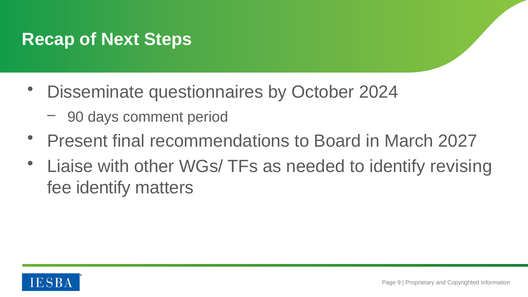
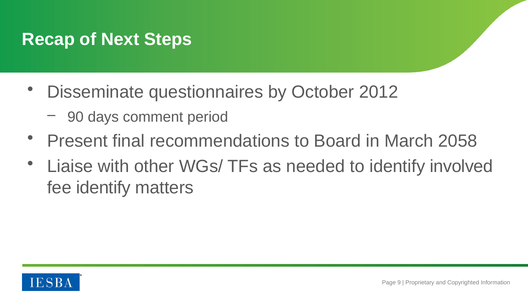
2024: 2024 -> 2012
2027: 2027 -> 2058
revising: revising -> involved
